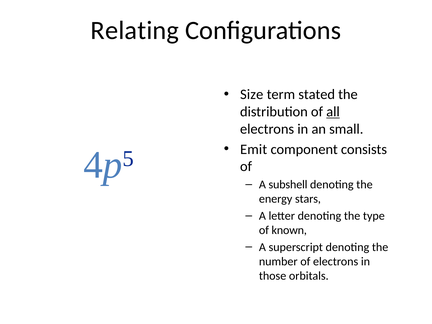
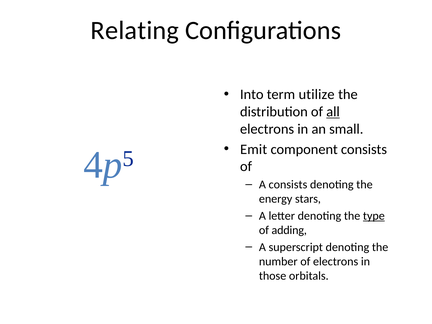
Size: Size -> Into
stated: stated -> utilize
A subshell: subshell -> consists
type underline: none -> present
known: known -> adding
